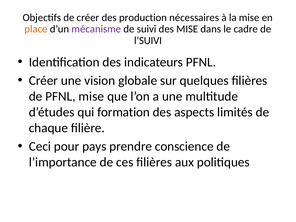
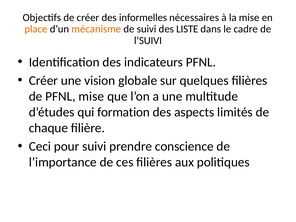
production: production -> informelles
mécanisme colour: purple -> orange
des MISE: MISE -> LISTE
pour pays: pays -> suivi
